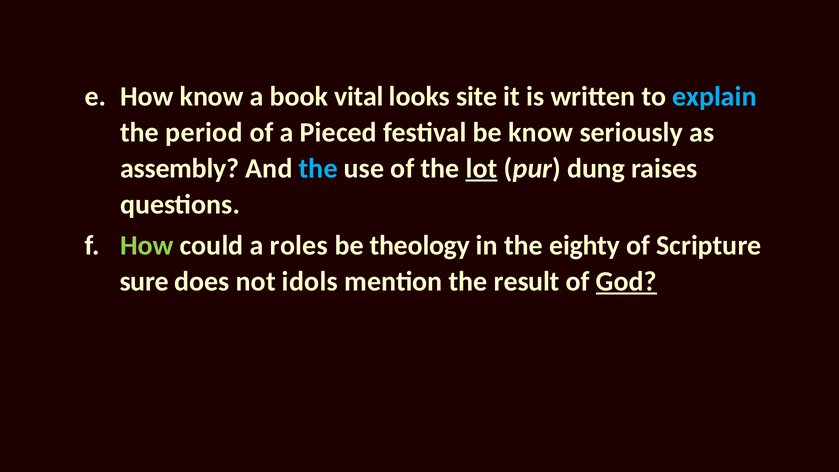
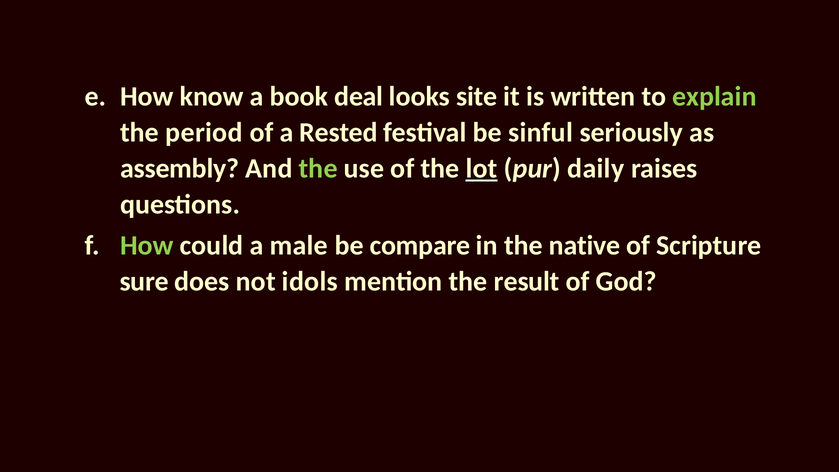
vital: vital -> deal
explain colour: light blue -> light green
Pieced: Pieced -> Rested
be know: know -> sinful
the at (318, 168) colour: light blue -> light green
dung: dung -> daily
roles: roles -> male
theology: theology -> compare
eighty: eighty -> native
God underline: present -> none
